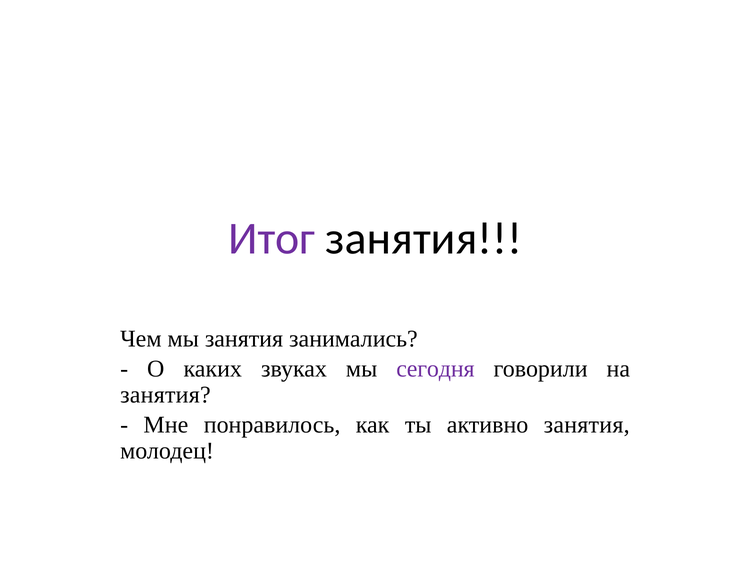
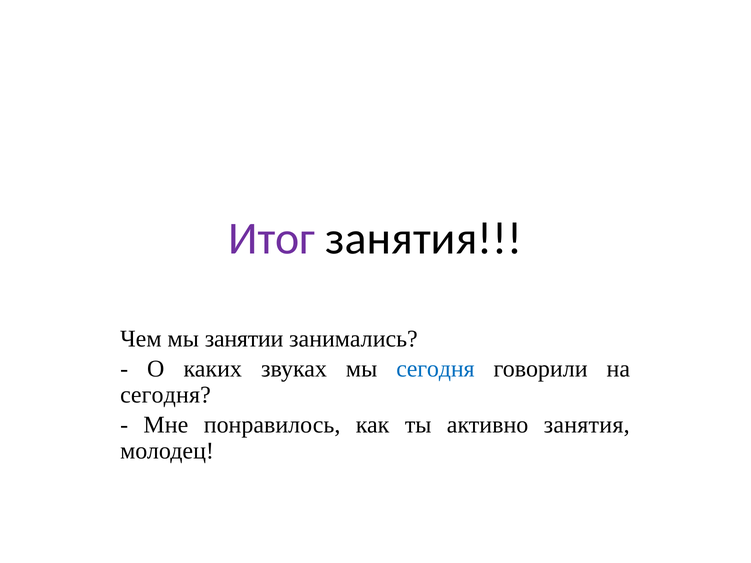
мы занятия: занятия -> занятии
сегодня at (435, 369) colour: purple -> blue
занятия at (165, 395): занятия -> сегодня
